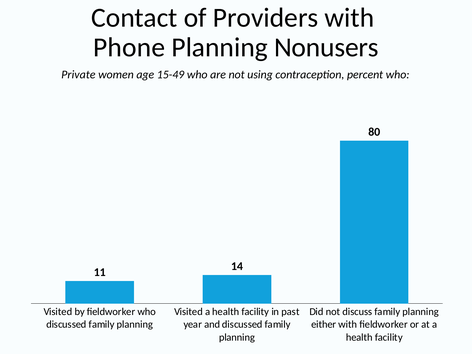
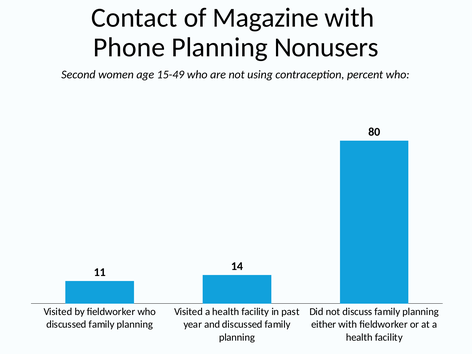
Providers: Providers -> Magazine
Private: Private -> Second
